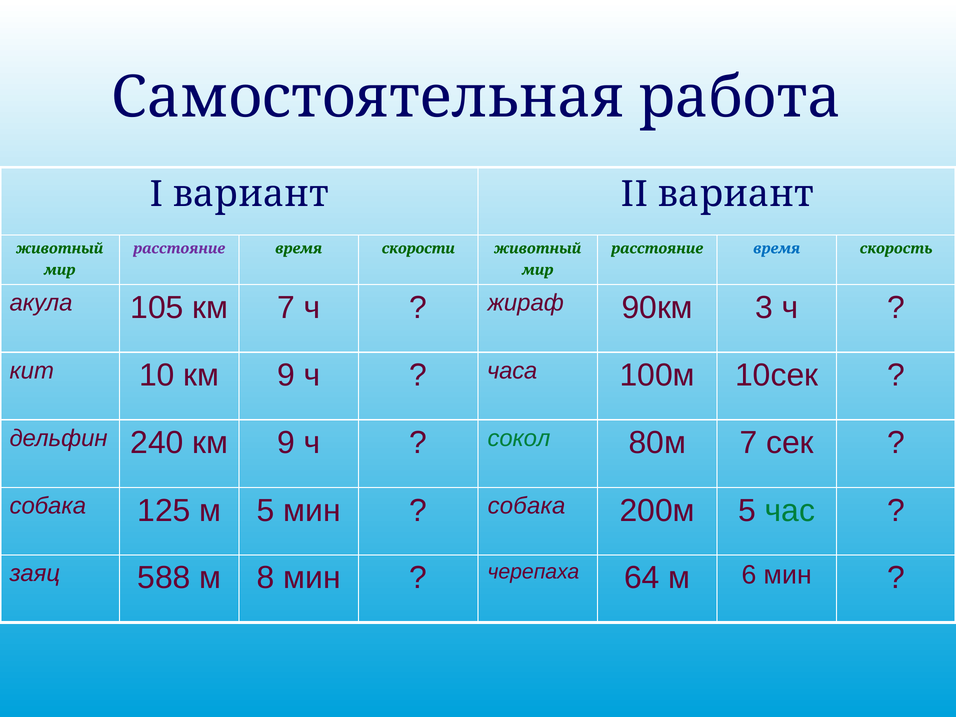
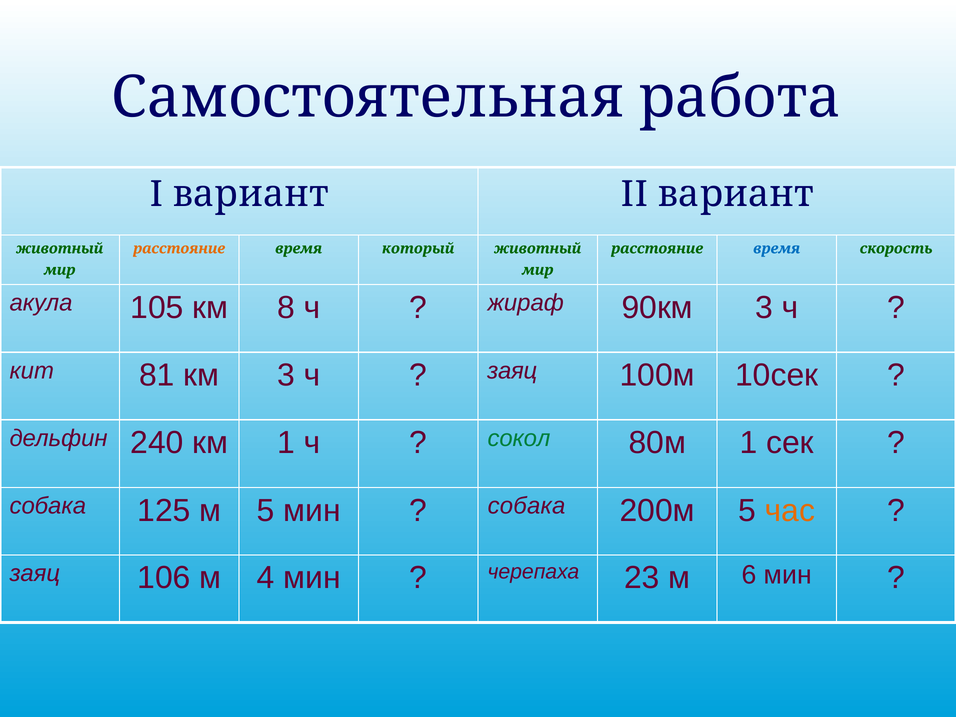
расстояние at (179, 249) colour: purple -> orange
скорости: скорости -> который
км 7: 7 -> 8
10: 10 -> 81
9 at (286, 375): 9 -> 3
часа at (512, 371): часа -> заяц
240 км 9: 9 -> 1
80м 7: 7 -> 1
час colour: green -> orange
588: 588 -> 106
8: 8 -> 4
64: 64 -> 23
